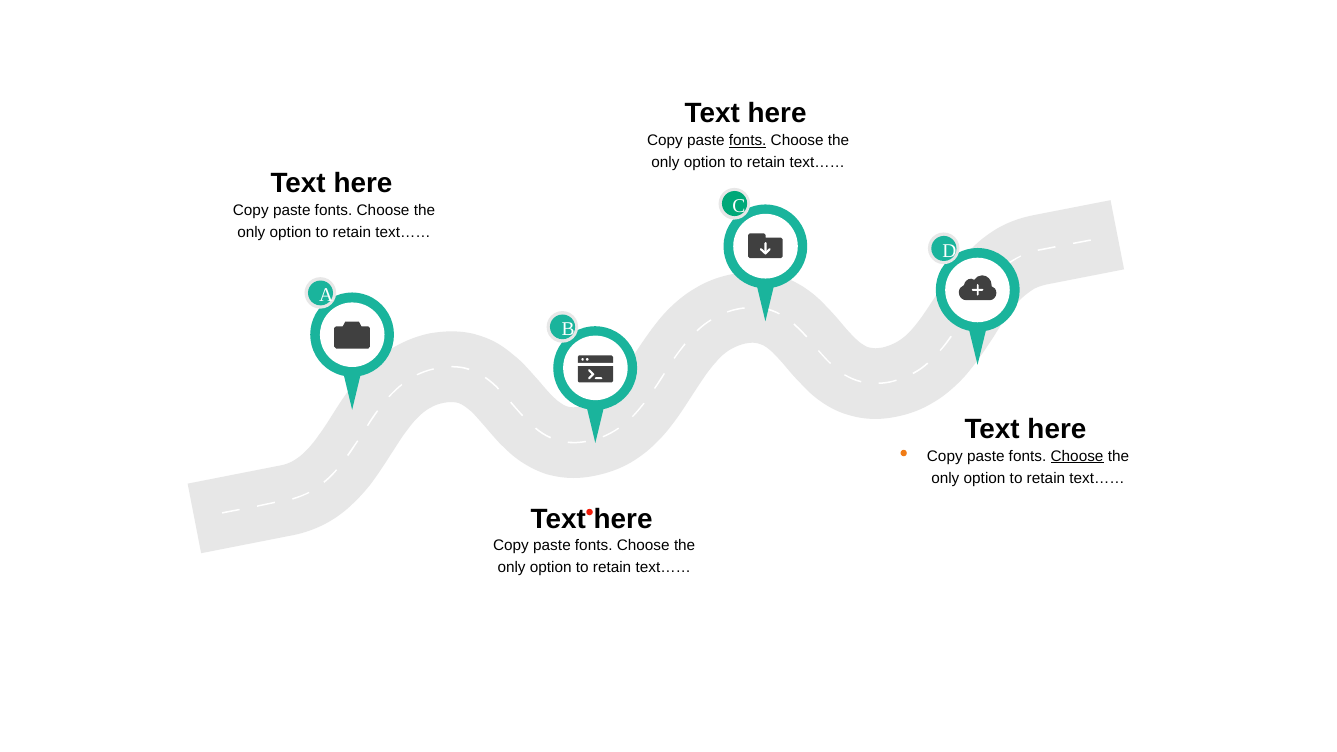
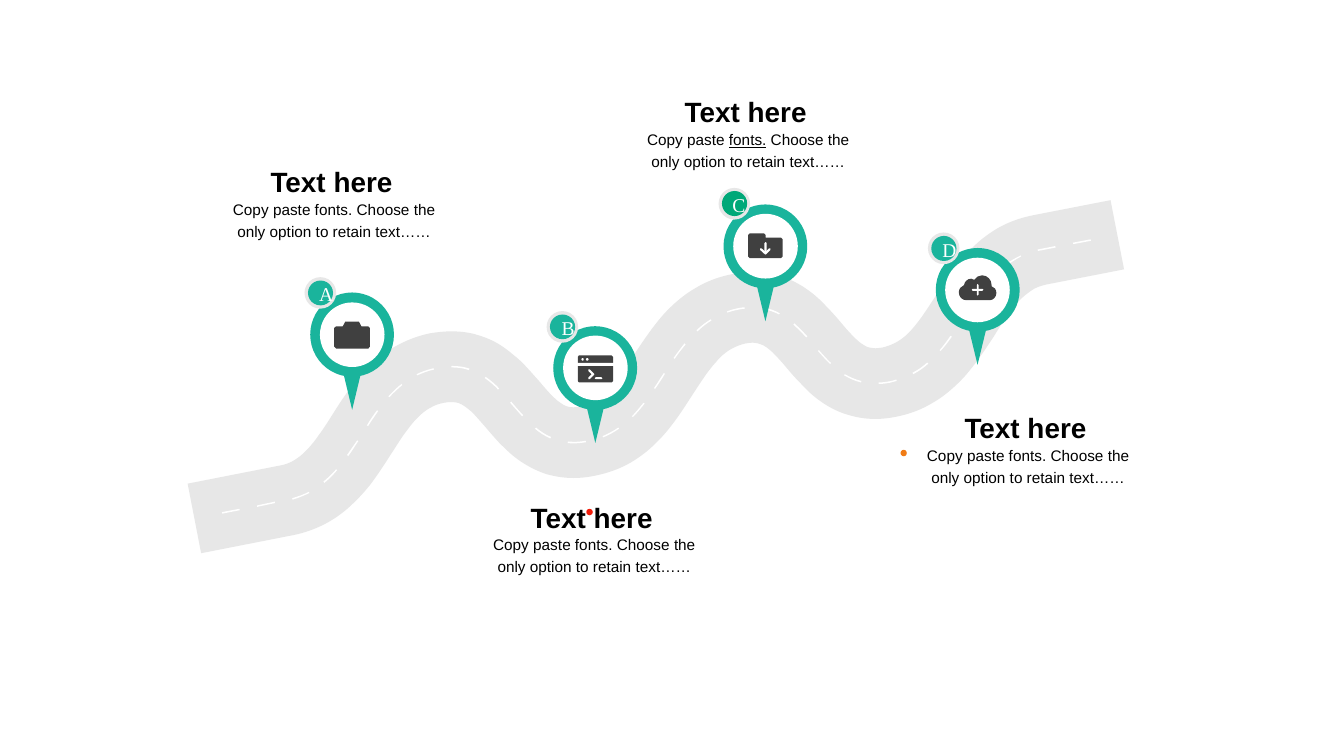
Choose at (1077, 456) underline: present -> none
